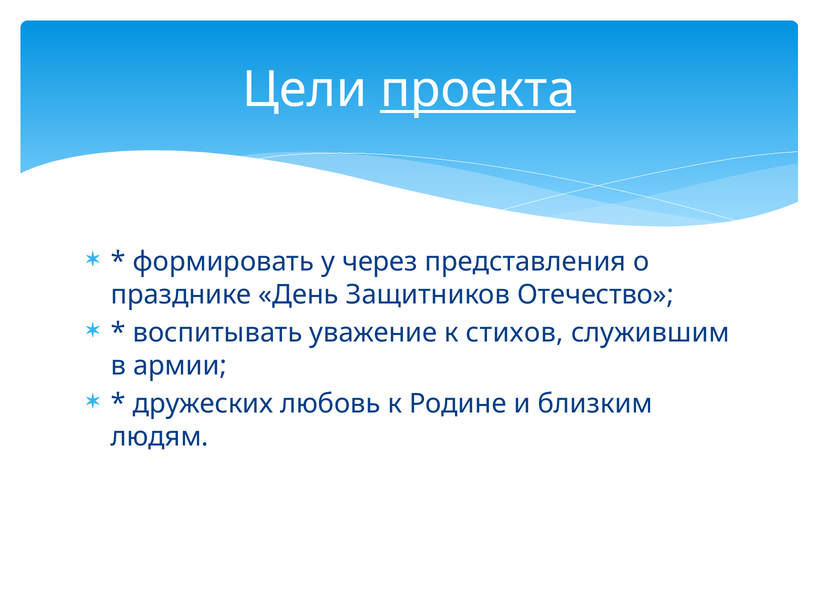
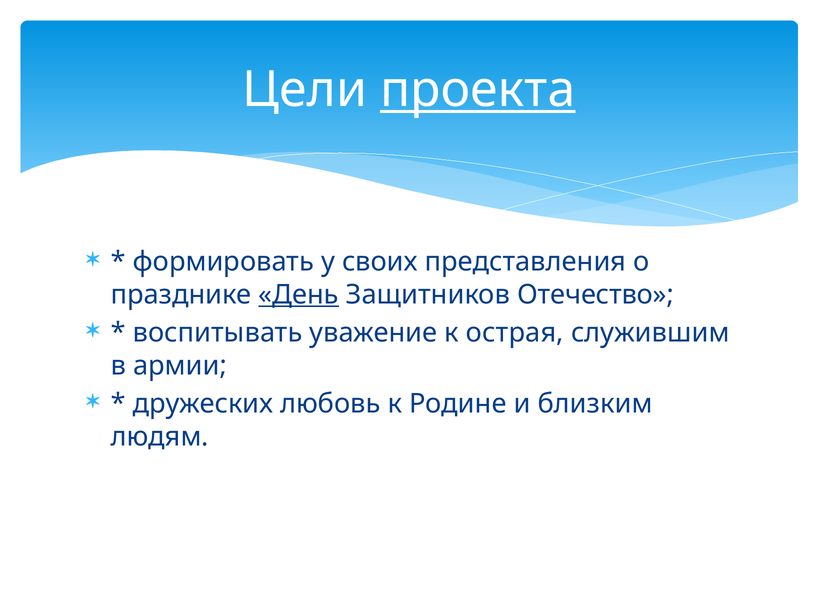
через: через -> своих
День underline: none -> present
стихов: стихов -> острая
